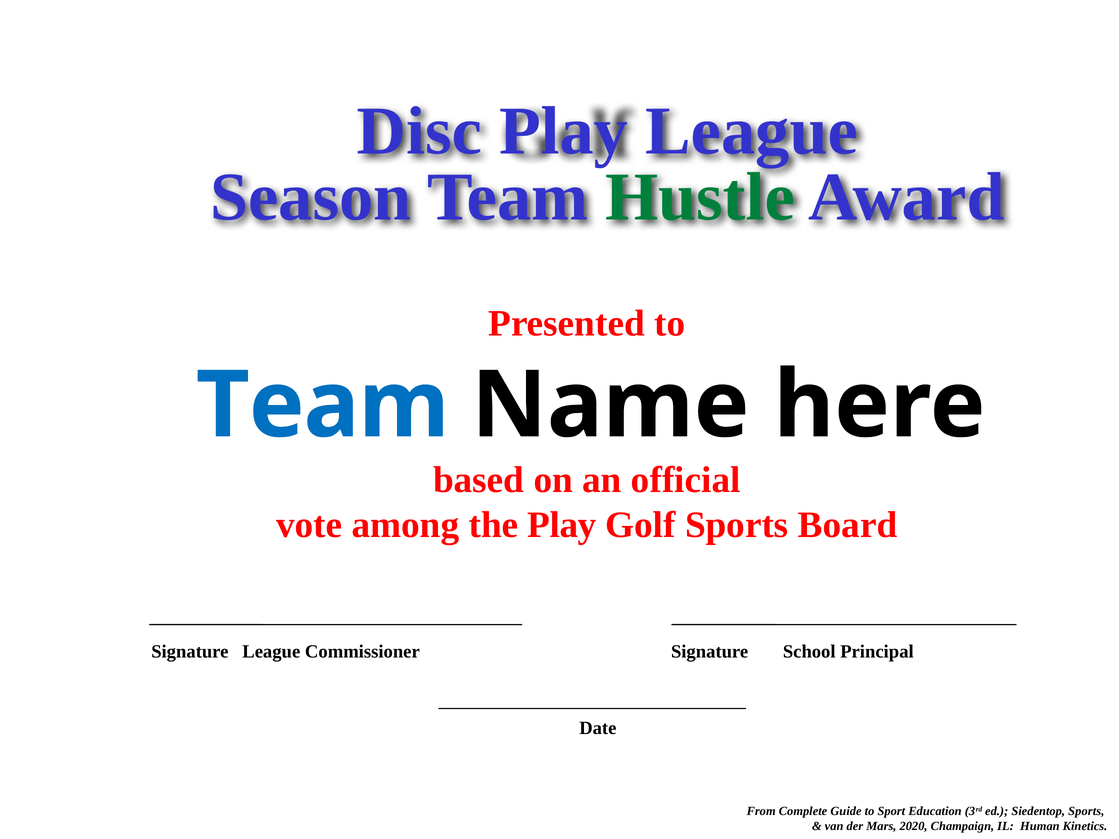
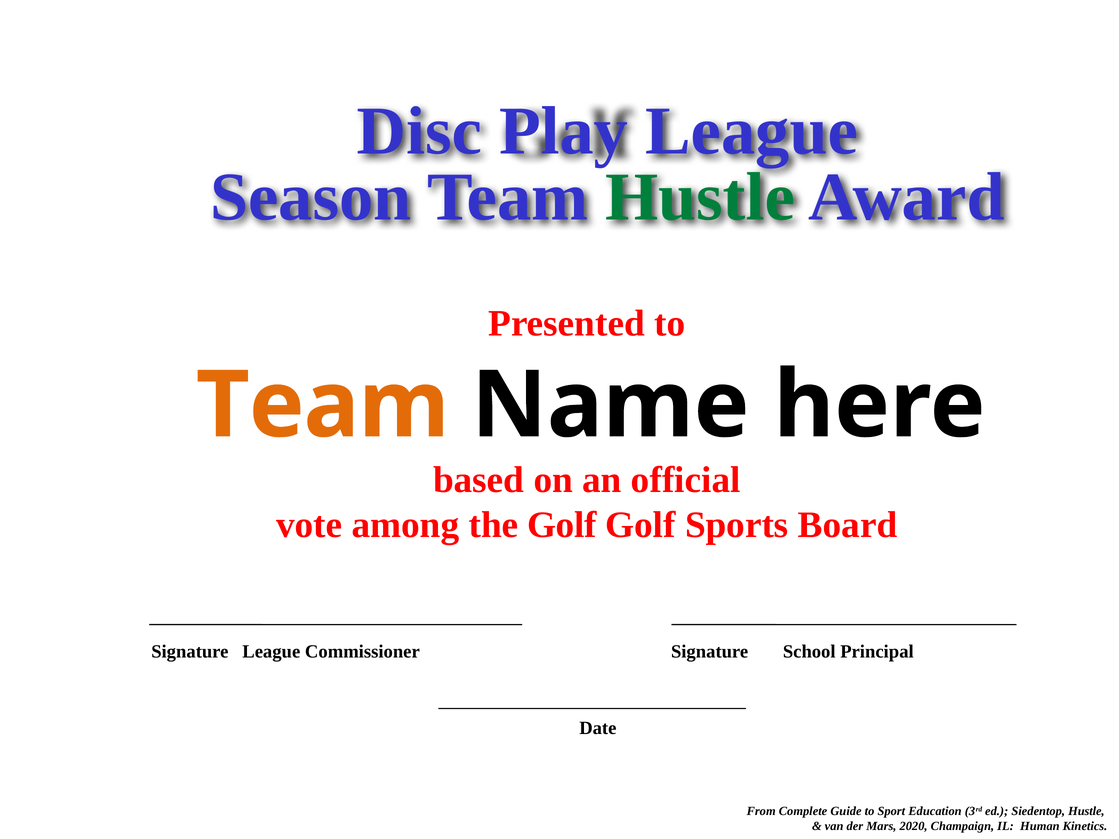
Team at (323, 406) colour: blue -> orange
the Play: Play -> Golf
Siedentop Sports: Sports -> Hustle
